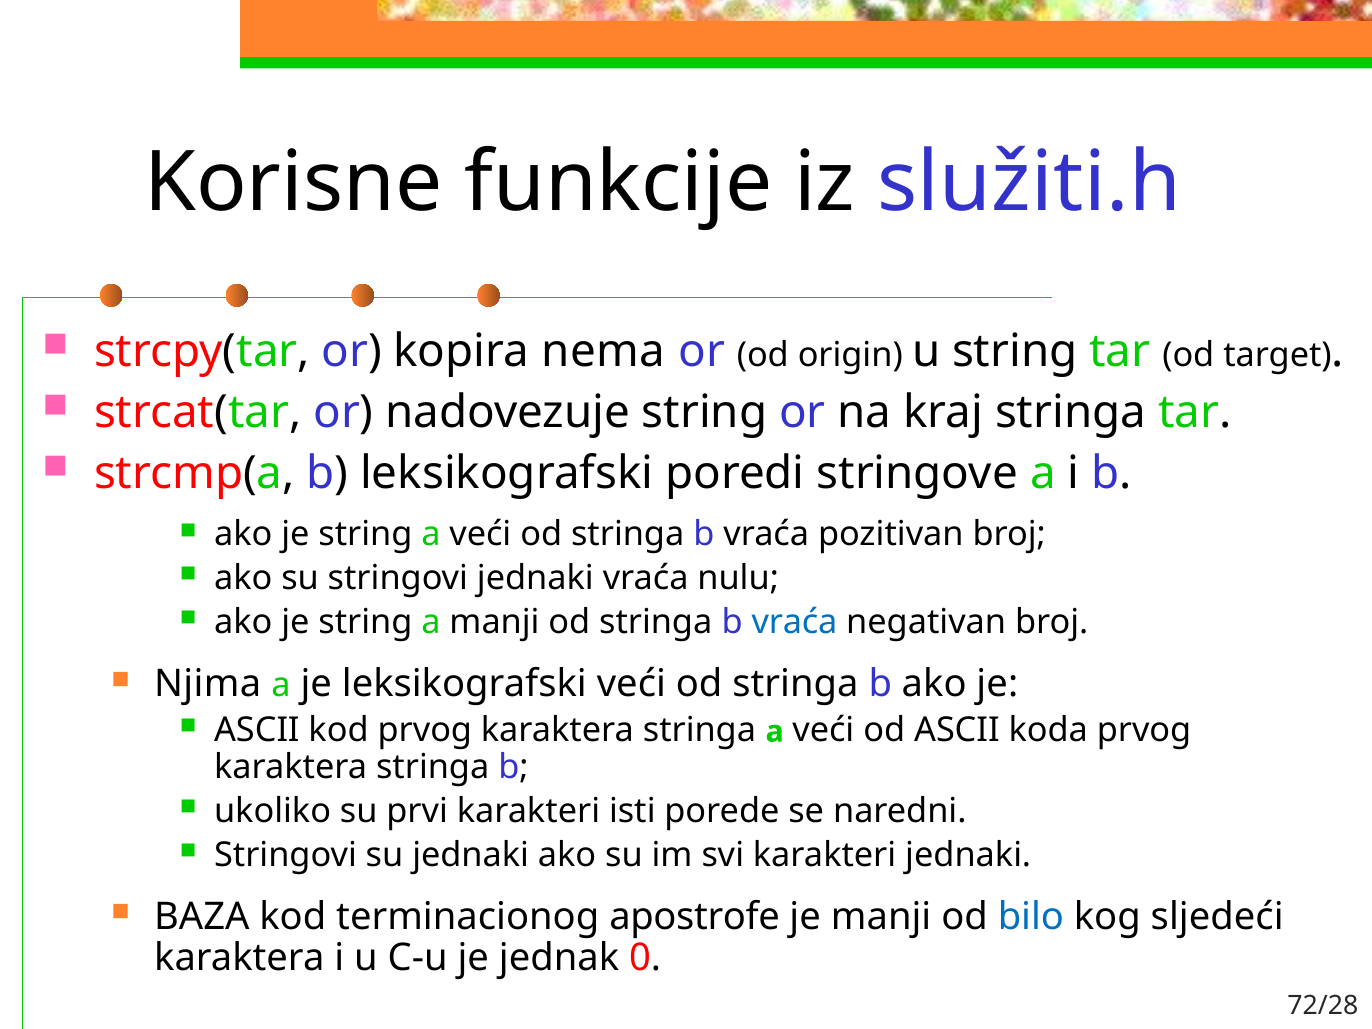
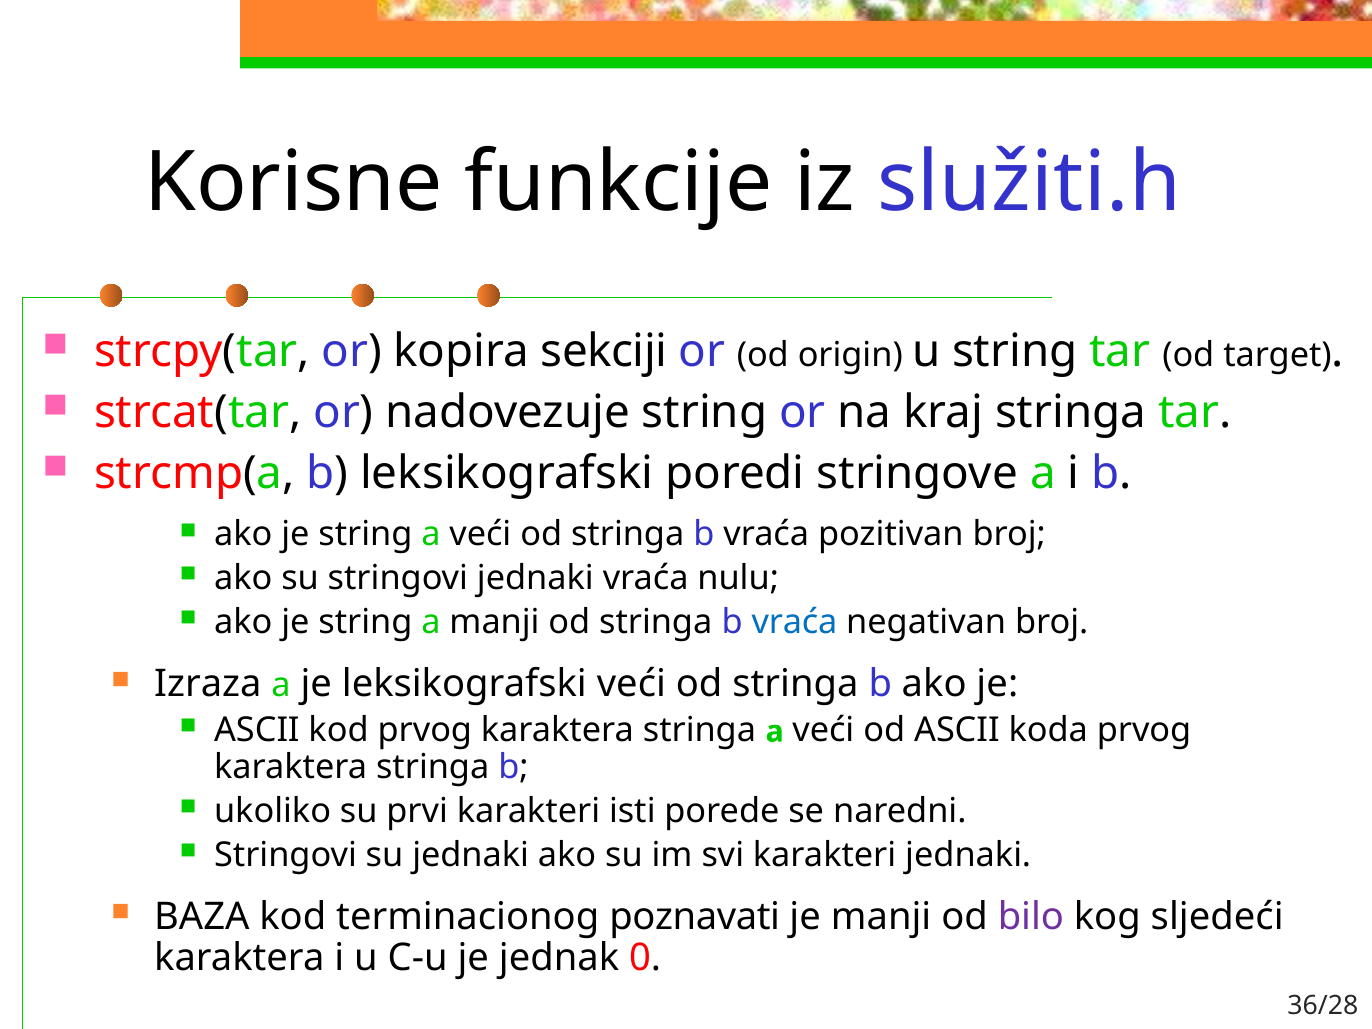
nema: nema -> sekciji
Njima: Njima -> Izraza
apostrofe: apostrofe -> poznavati
bilo colour: blue -> purple
72/28: 72/28 -> 36/28
